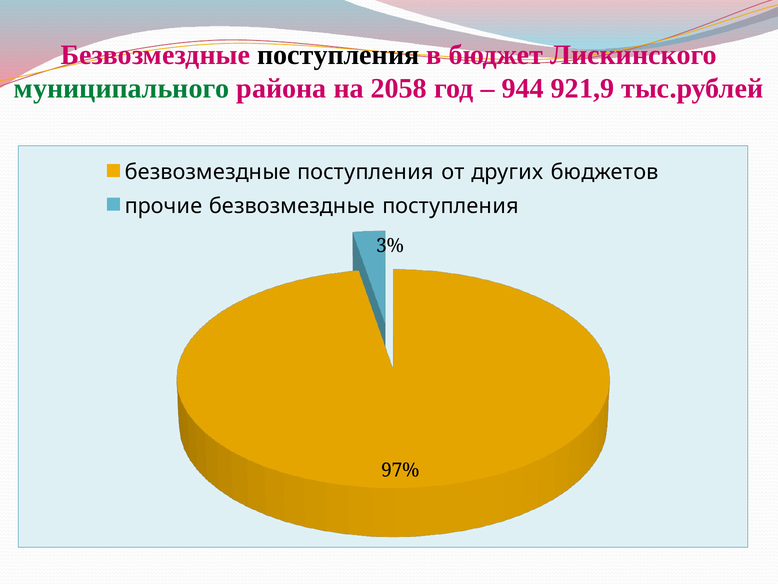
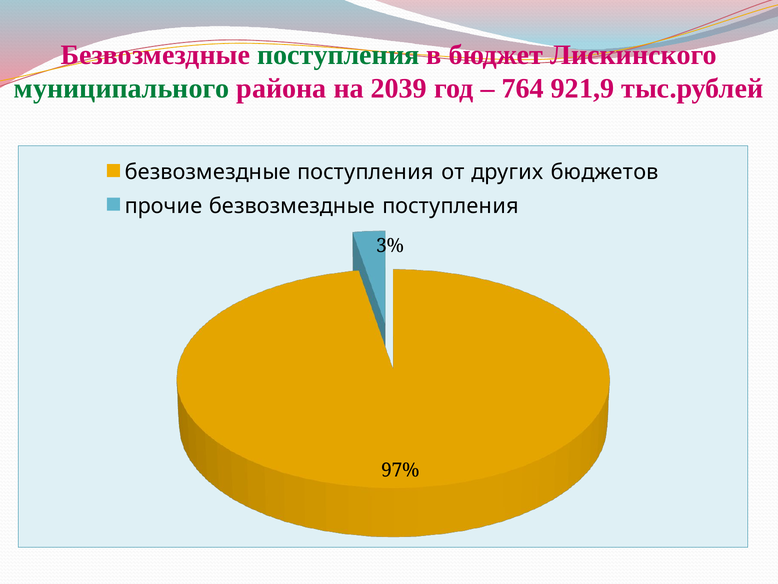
поступления at (338, 55) colour: black -> green
2058: 2058 -> 2039
944: 944 -> 764
